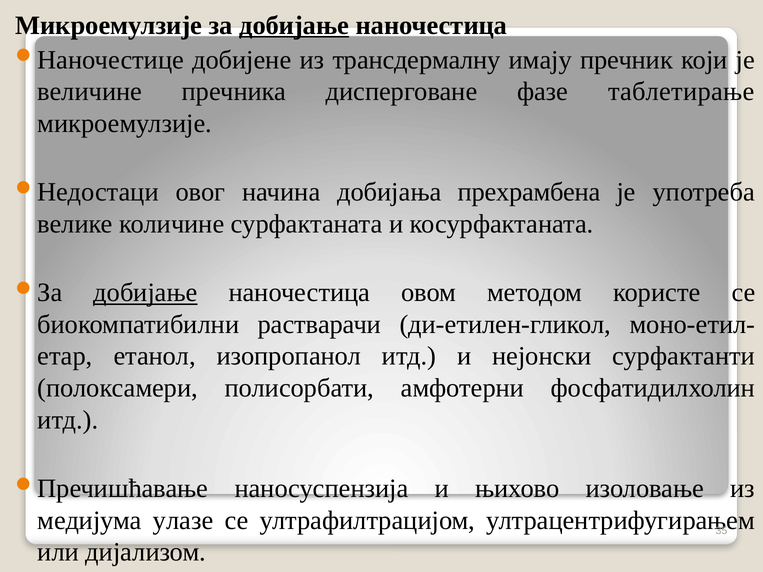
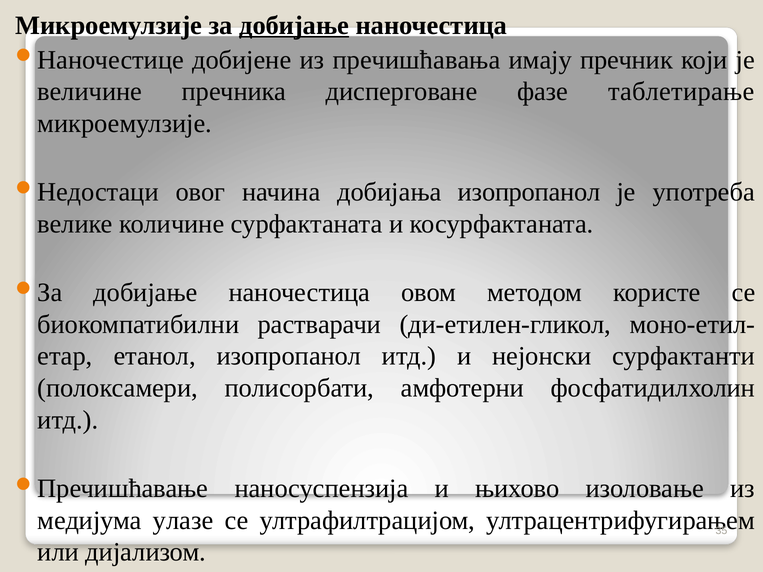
трансдермалну: трансдермалну -> пречишћавања
добијања прехрамбена: прехрамбена -> изопропанол
добијање at (145, 293) underline: present -> none
